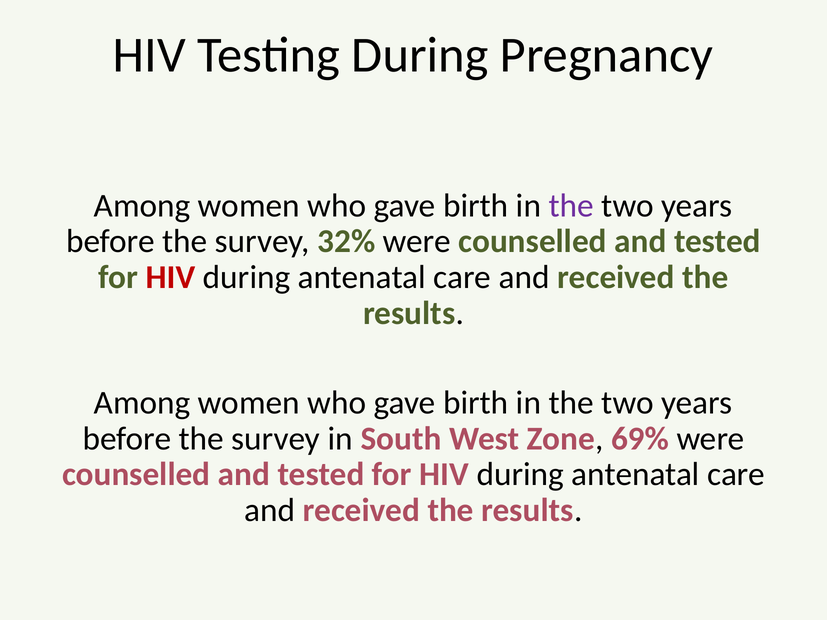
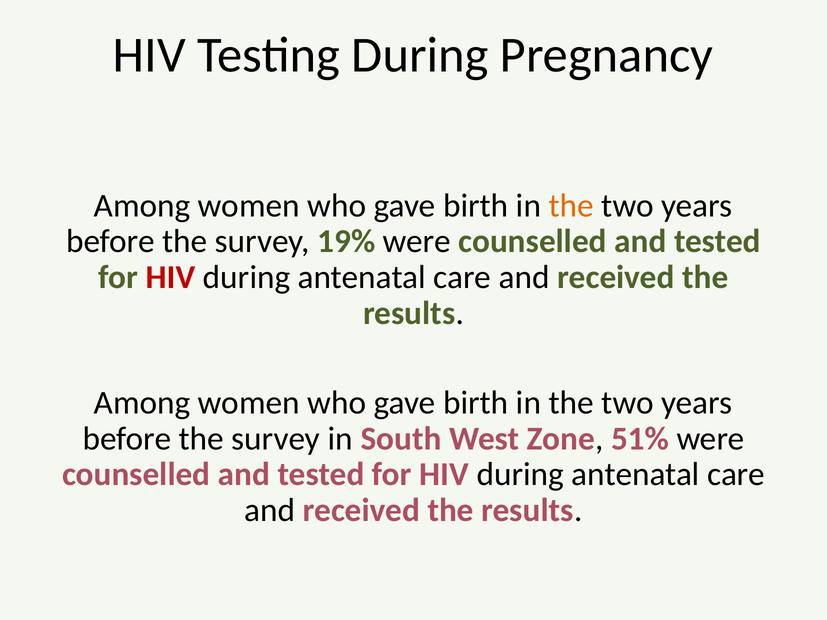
the at (571, 206) colour: purple -> orange
32%: 32% -> 19%
69%: 69% -> 51%
